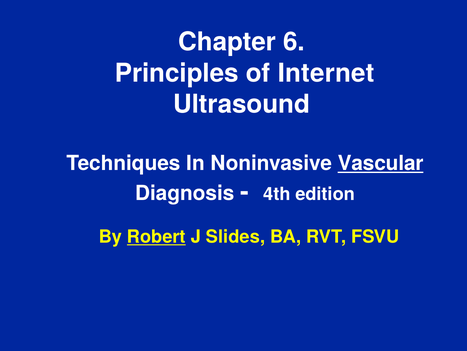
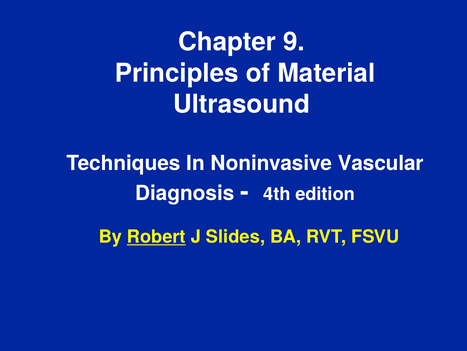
6: 6 -> 9
Internet: Internet -> Material
Vascular underline: present -> none
